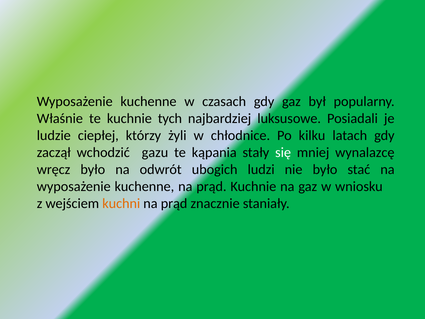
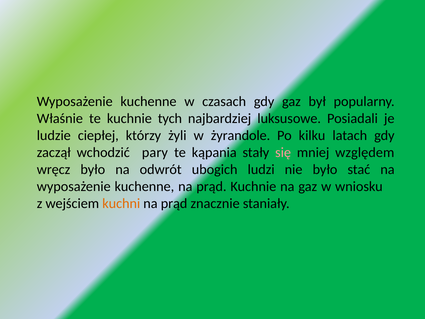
chłodnice: chłodnice -> żyrandole
gazu: gazu -> pary
się colour: white -> pink
wynalazcę: wynalazcę -> względem
